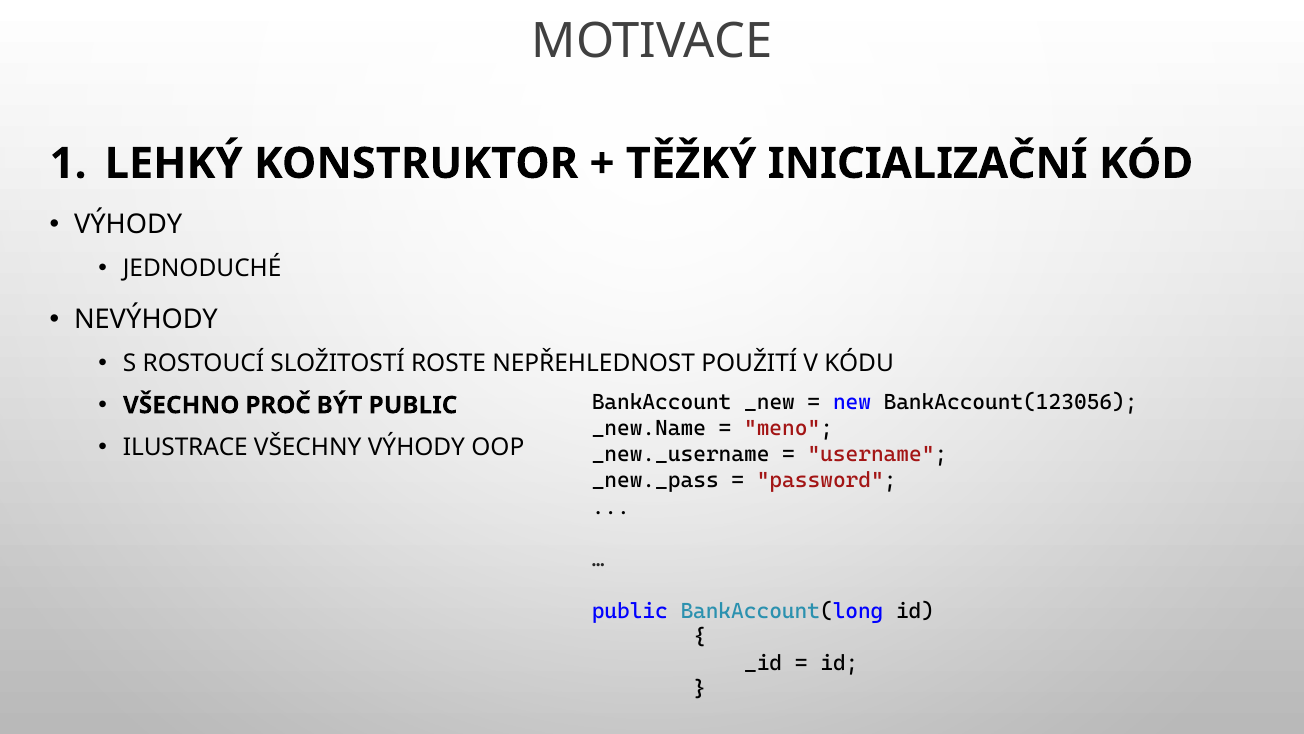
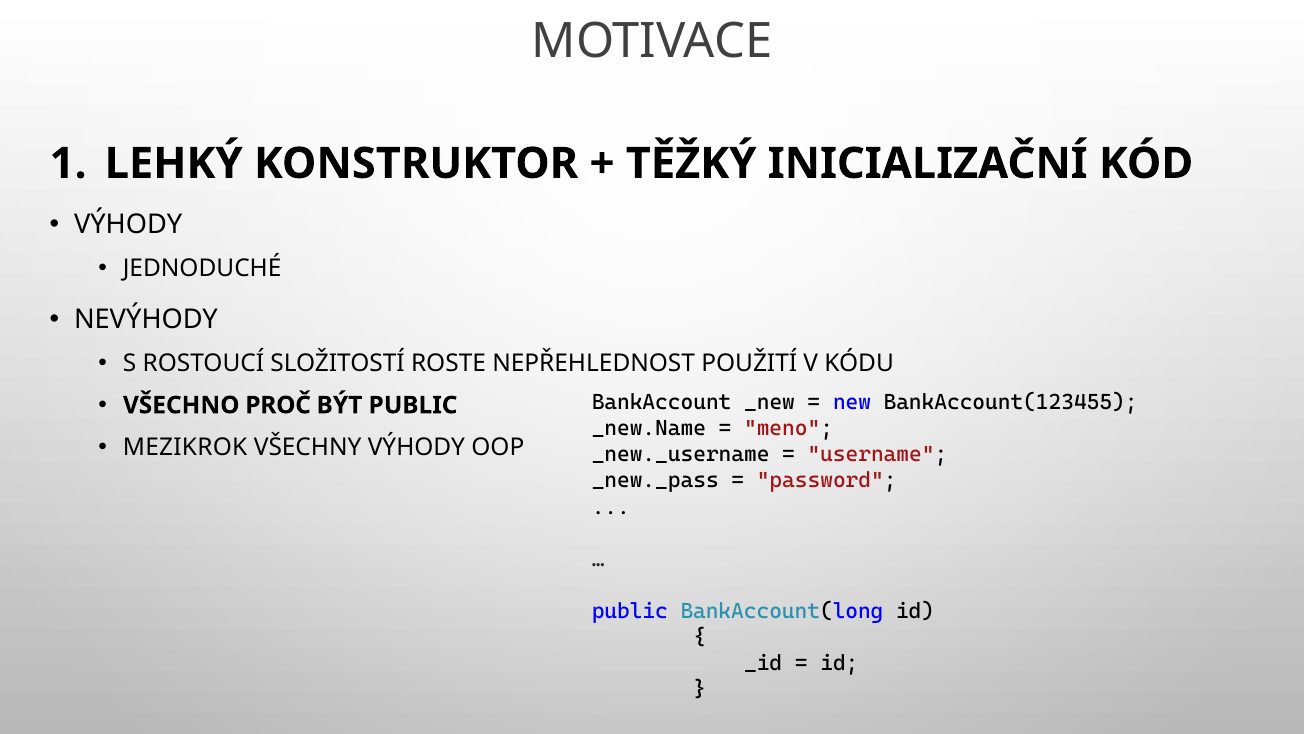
BankAccount(123056: BankAccount(123056 -> BankAccount(123455
ILUSTRACE: ILUSTRACE -> MEZIKROK
